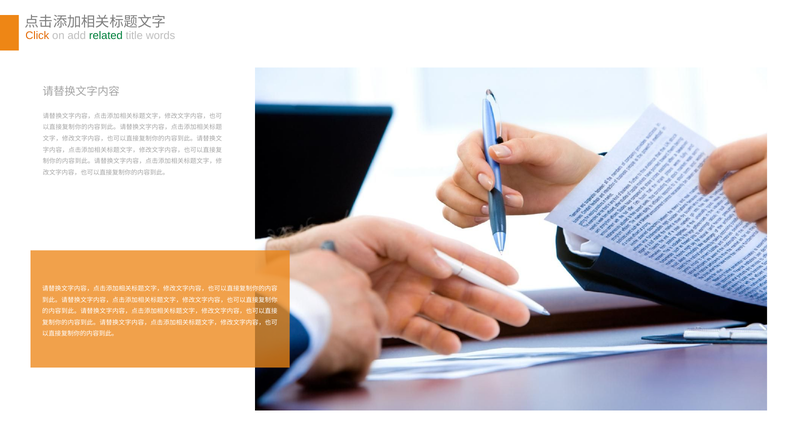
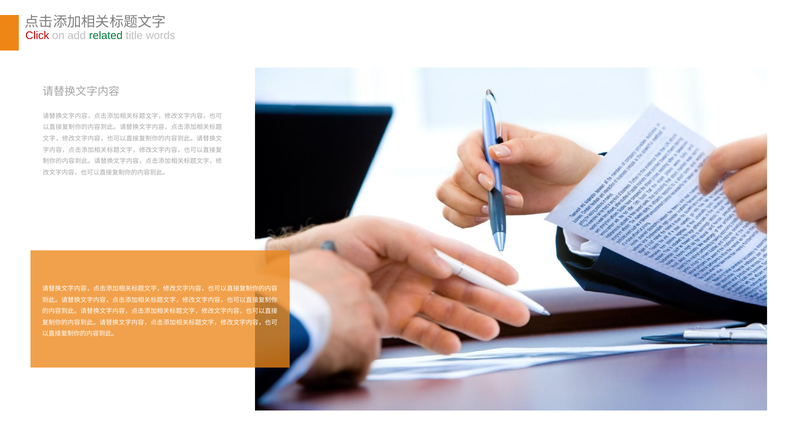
Click colour: orange -> red
